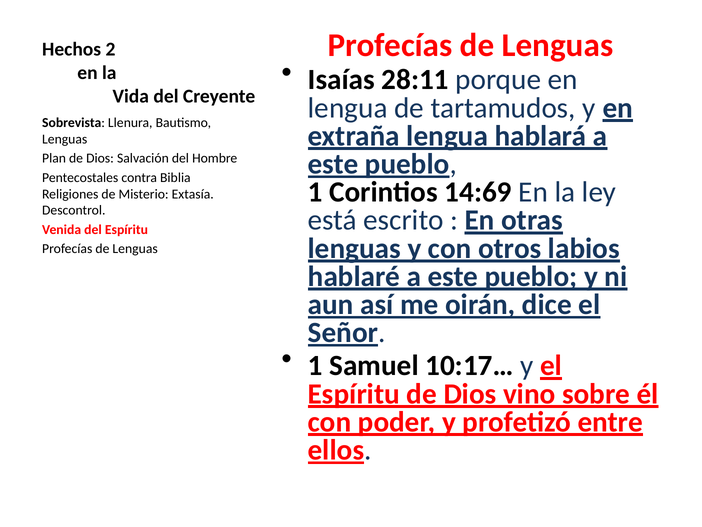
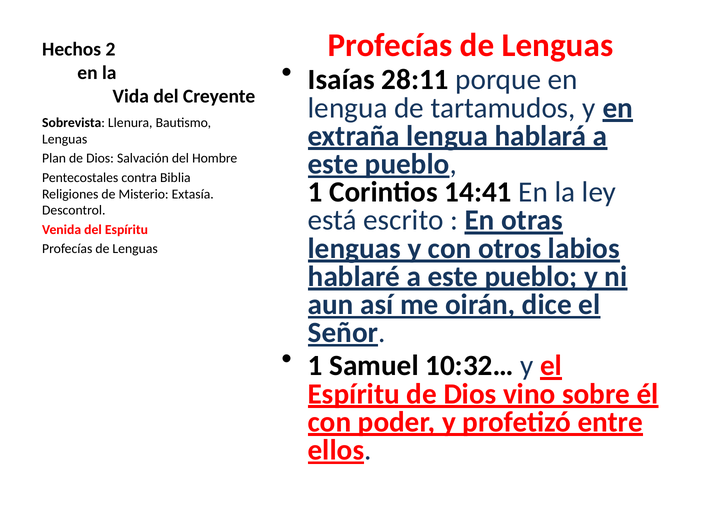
14:69: 14:69 -> 14:41
10:17…: 10:17… -> 10:32…
